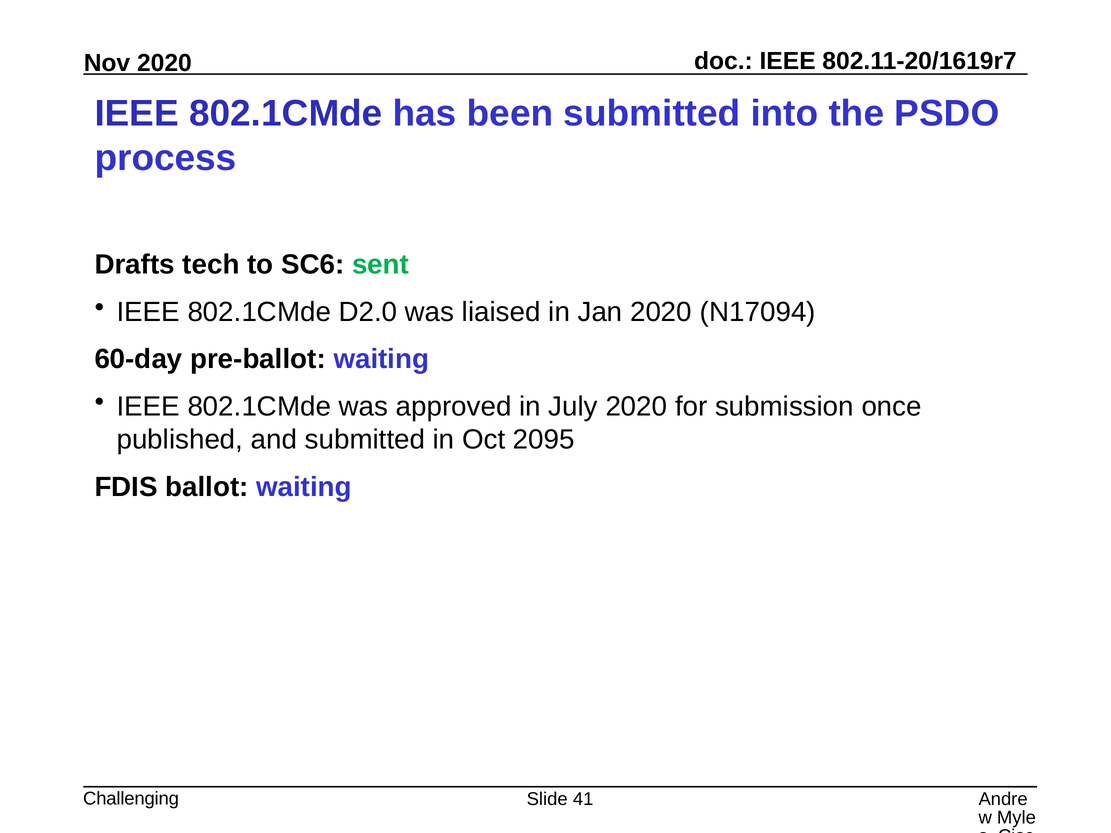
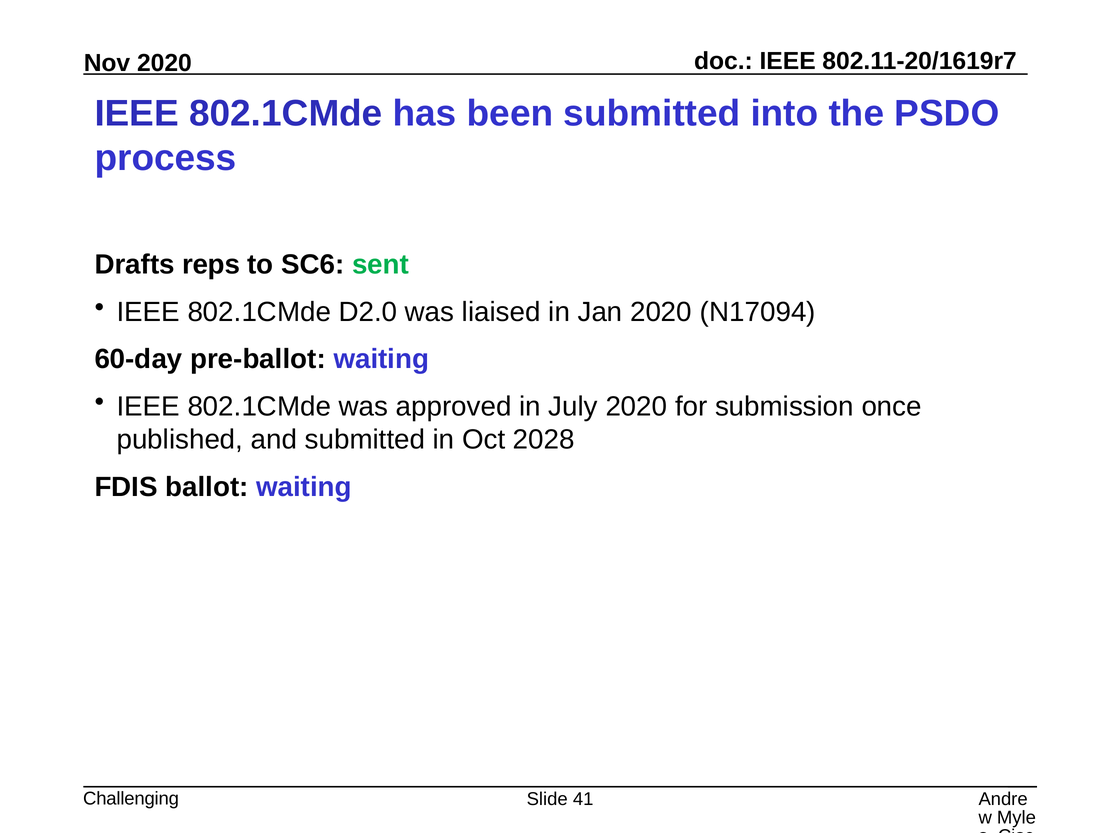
tech: tech -> reps
2095: 2095 -> 2028
